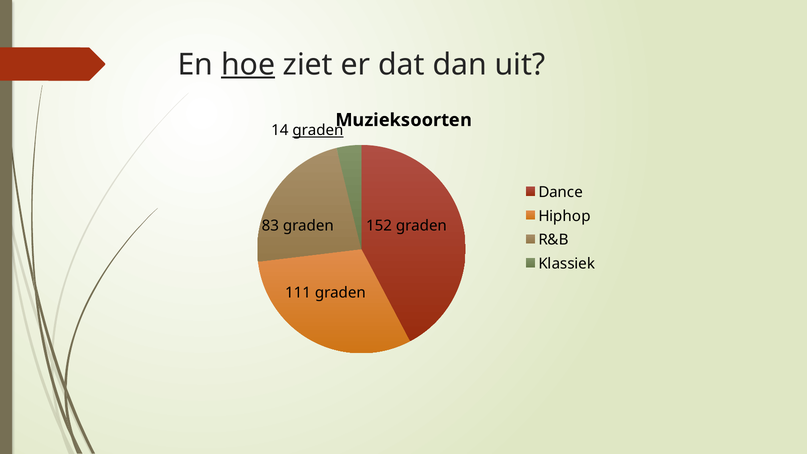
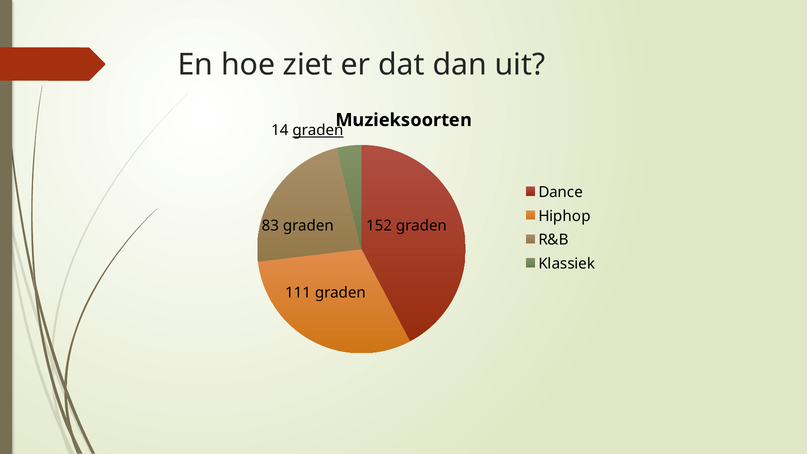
hoe underline: present -> none
